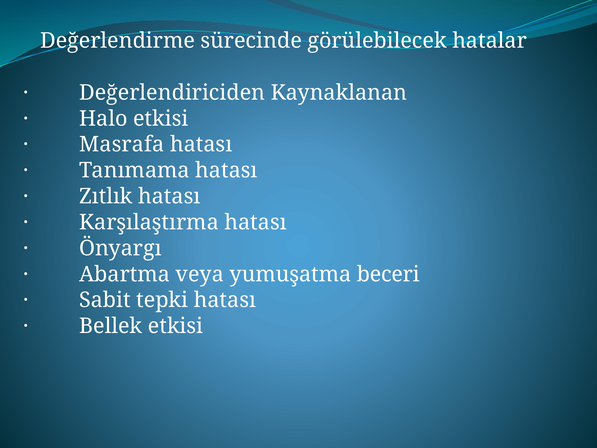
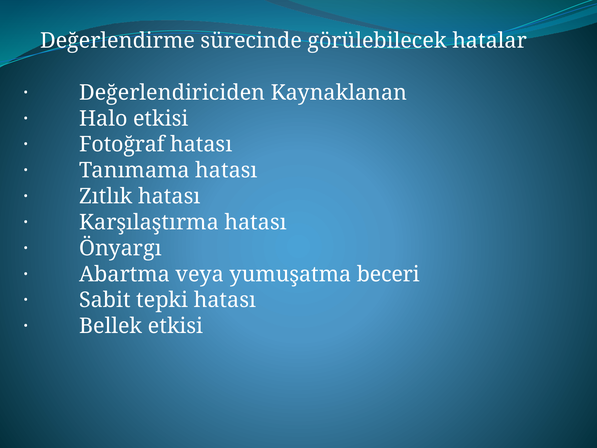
Masrafa: Masrafa -> Fotoğraf
